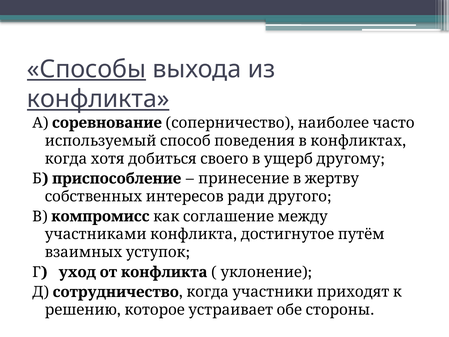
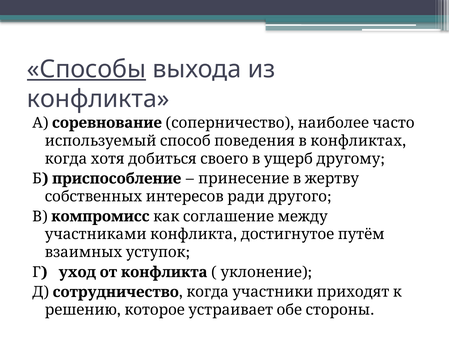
конфликта at (98, 99) underline: present -> none
